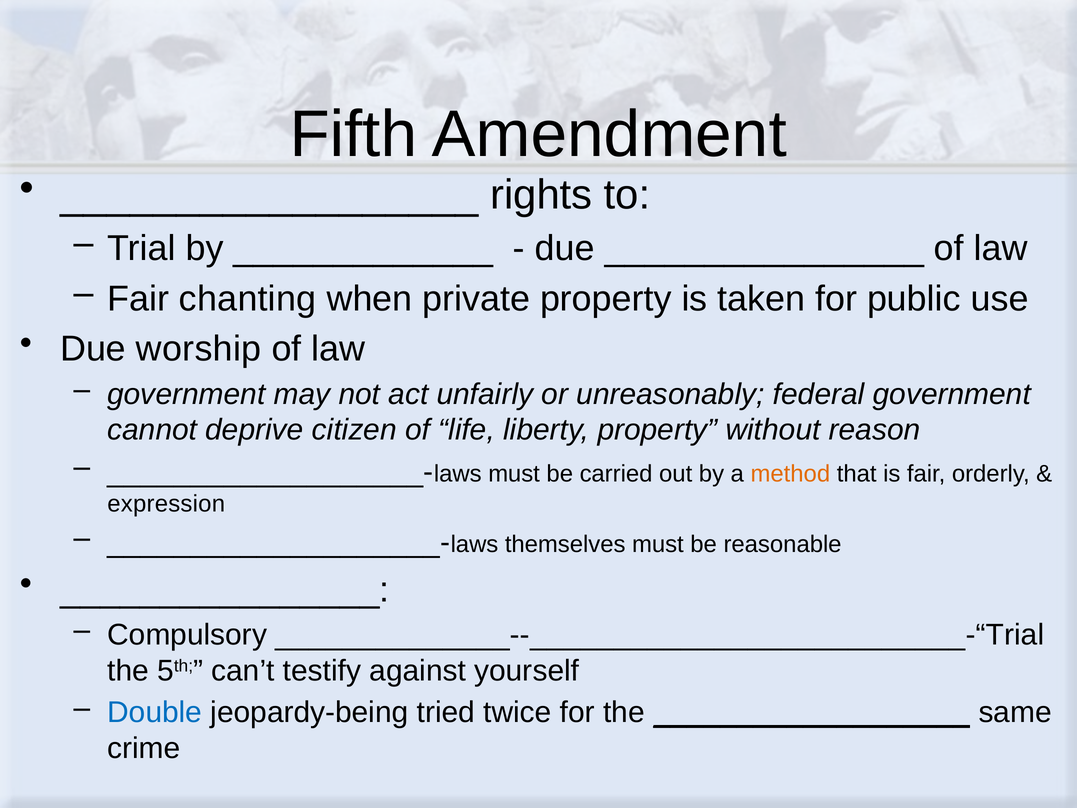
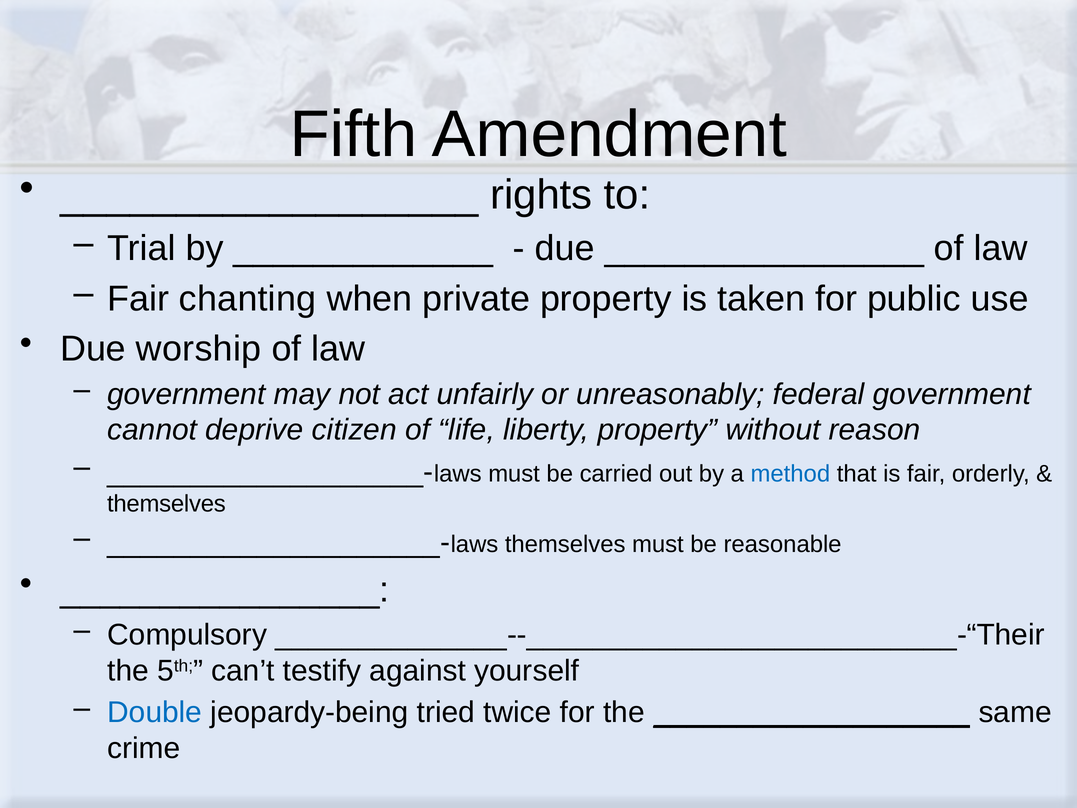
method colour: orange -> blue
expression at (166, 504): expression -> themselves
______________--__________________________-“Trial: ______________--__________________________-“Trial -> ______________--__________________________-“Their
